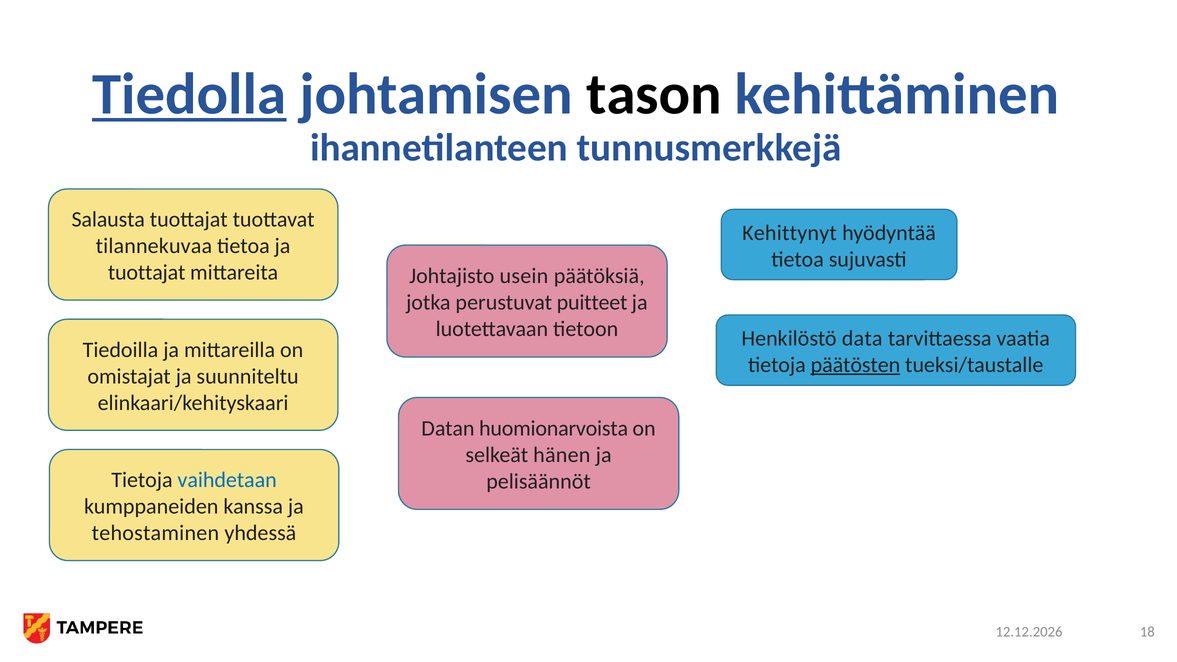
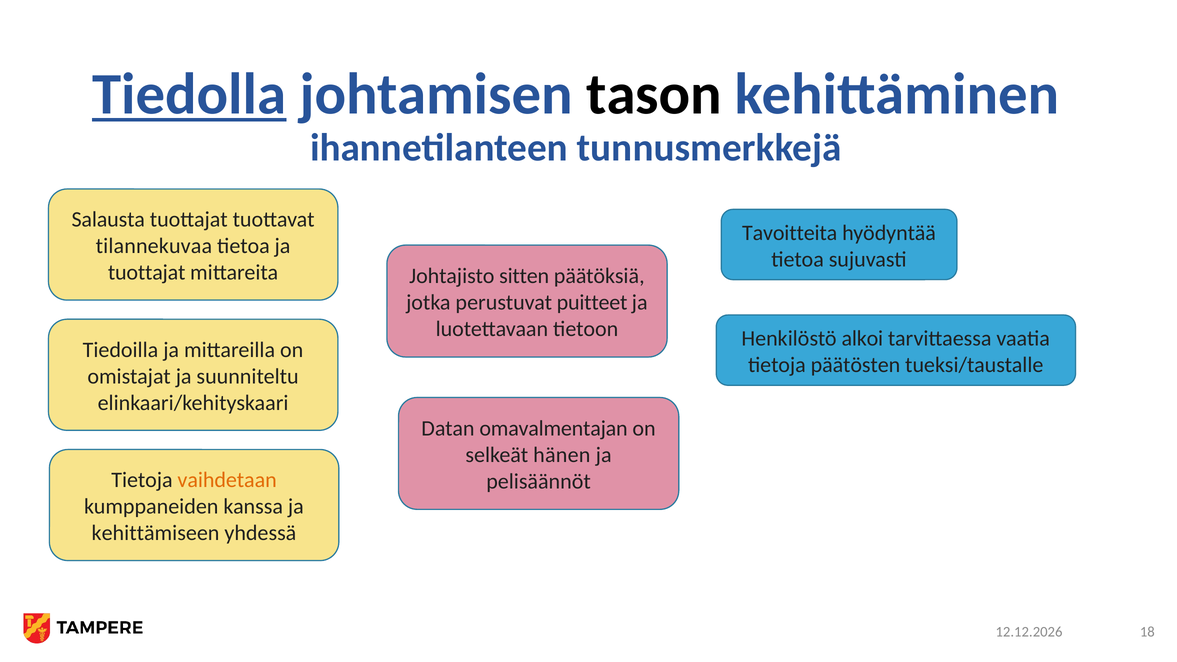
Kehittynyt: Kehittynyt -> Tavoitteita
usein: usein -> sitten
data: data -> alkoi
päätösten underline: present -> none
huomionarvoista: huomionarvoista -> omavalmentajan
vaihdetaan colour: blue -> orange
tehostaminen: tehostaminen -> kehittämiseen
